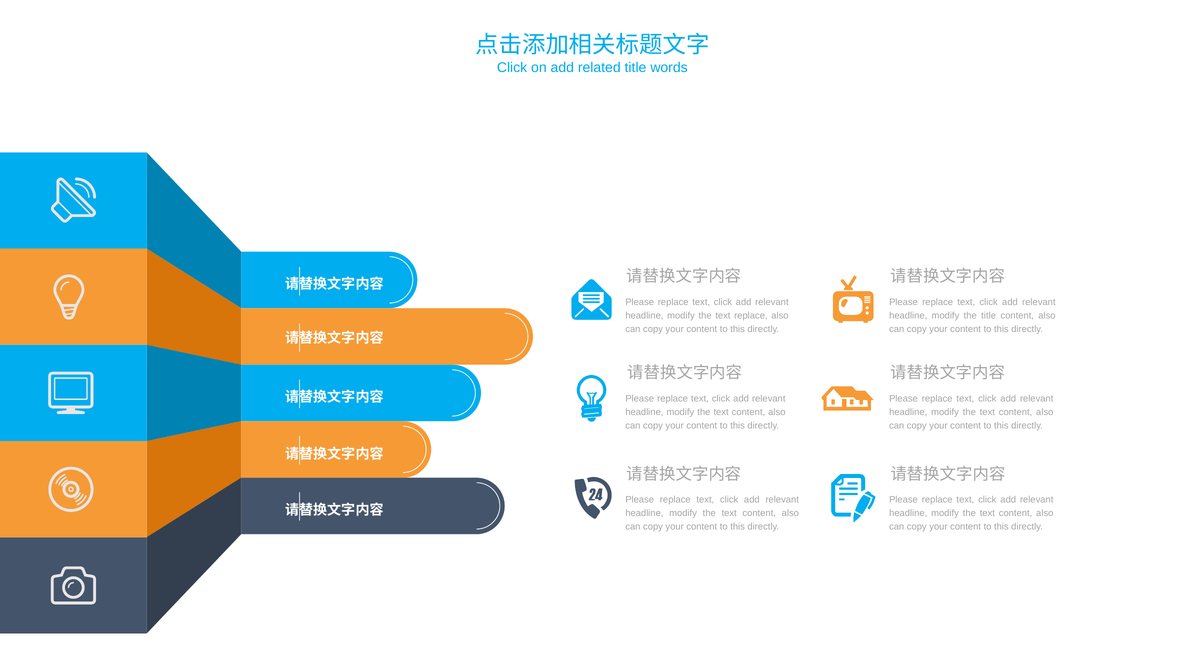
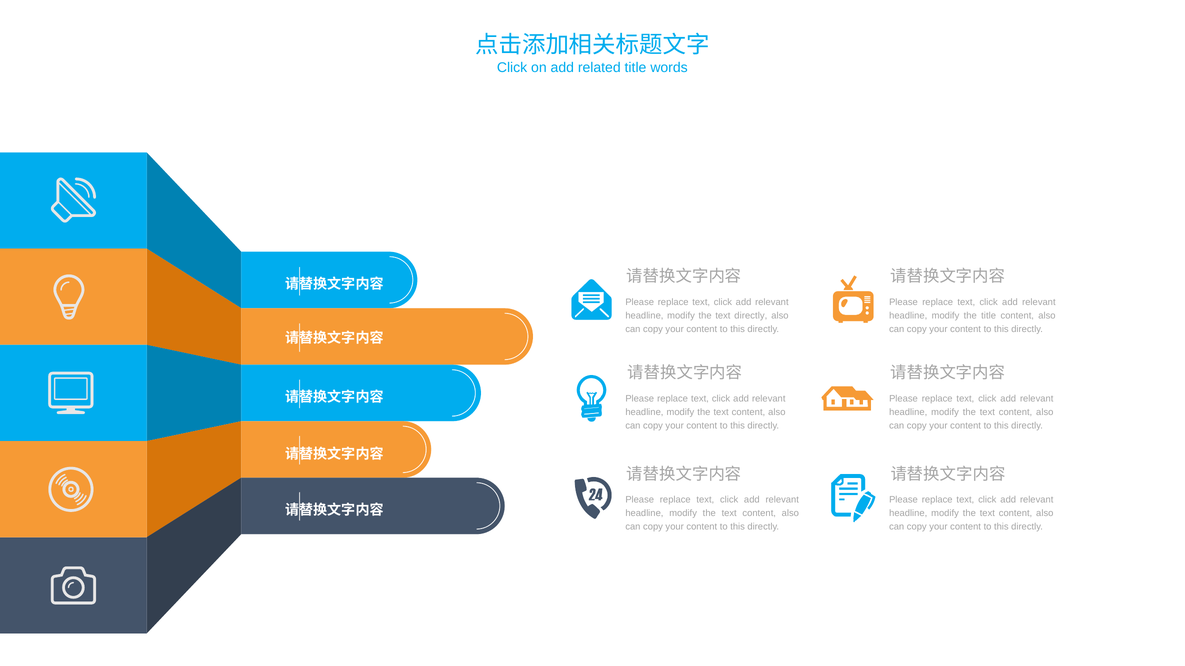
text replace: replace -> directly
